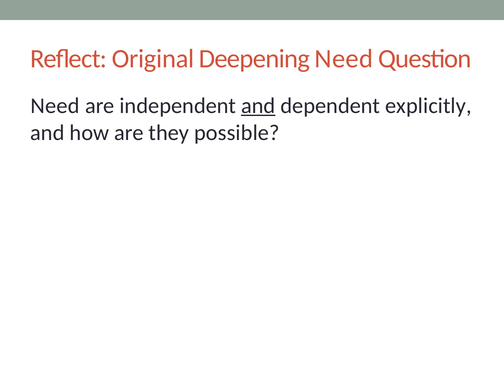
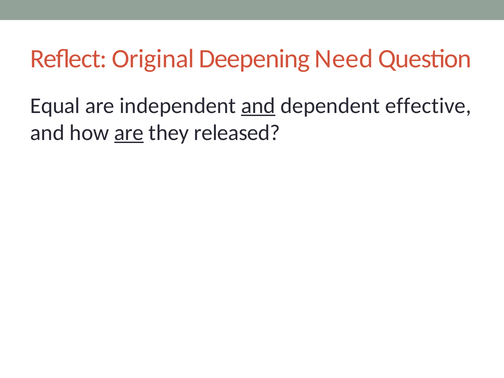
Need at (55, 106): Need -> Equal
explicitly: explicitly -> effective
are at (129, 133) underline: none -> present
possible: possible -> released
